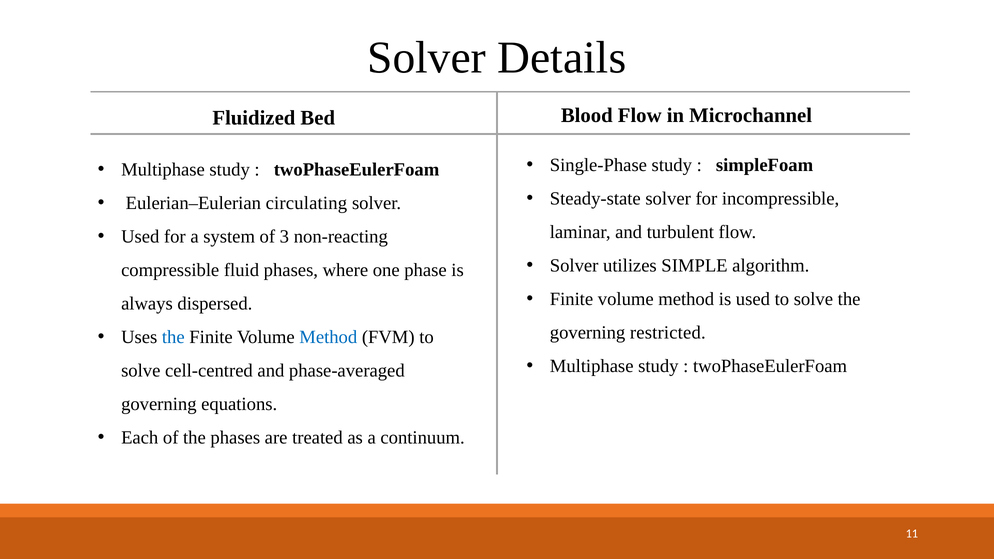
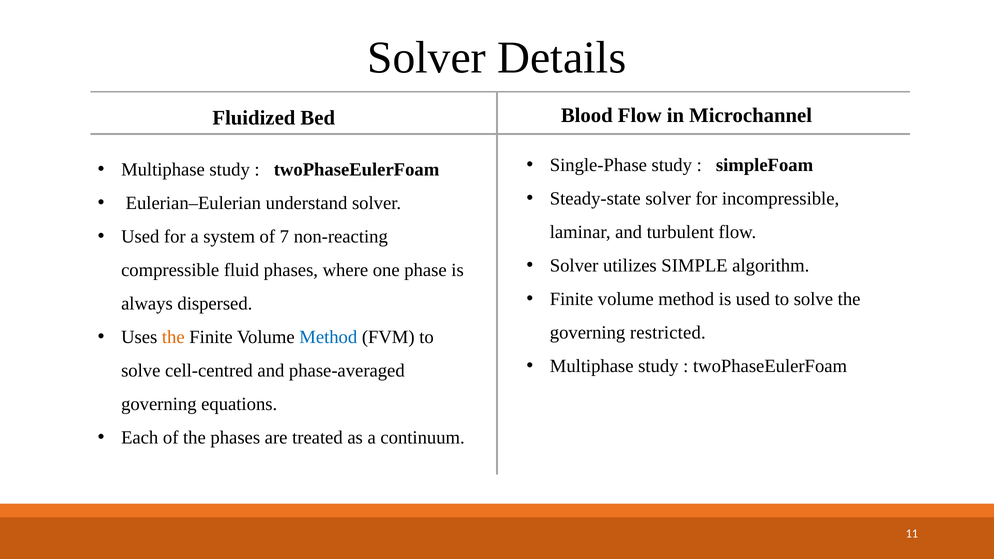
circulating: circulating -> understand
3: 3 -> 7
the at (173, 337) colour: blue -> orange
